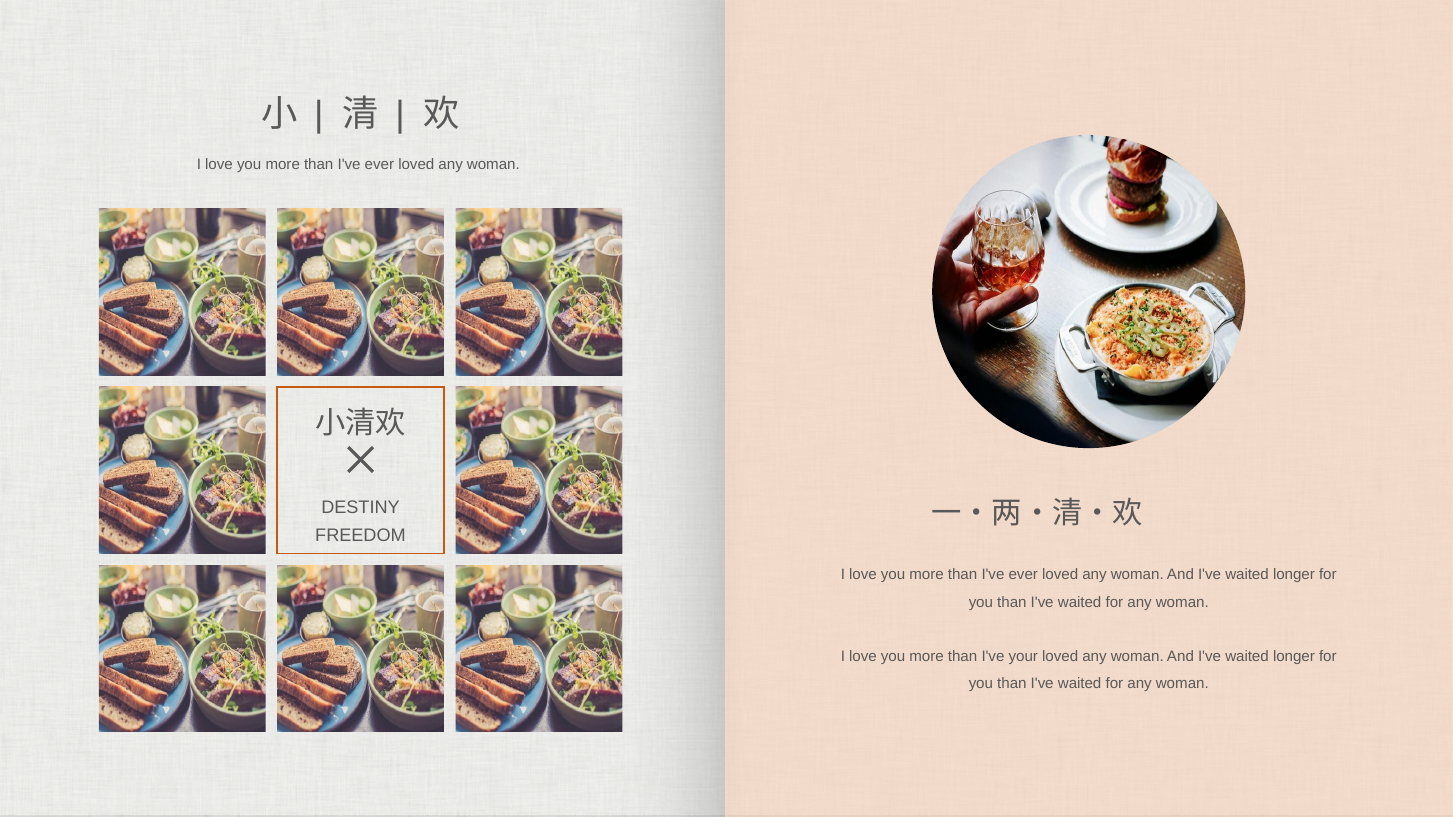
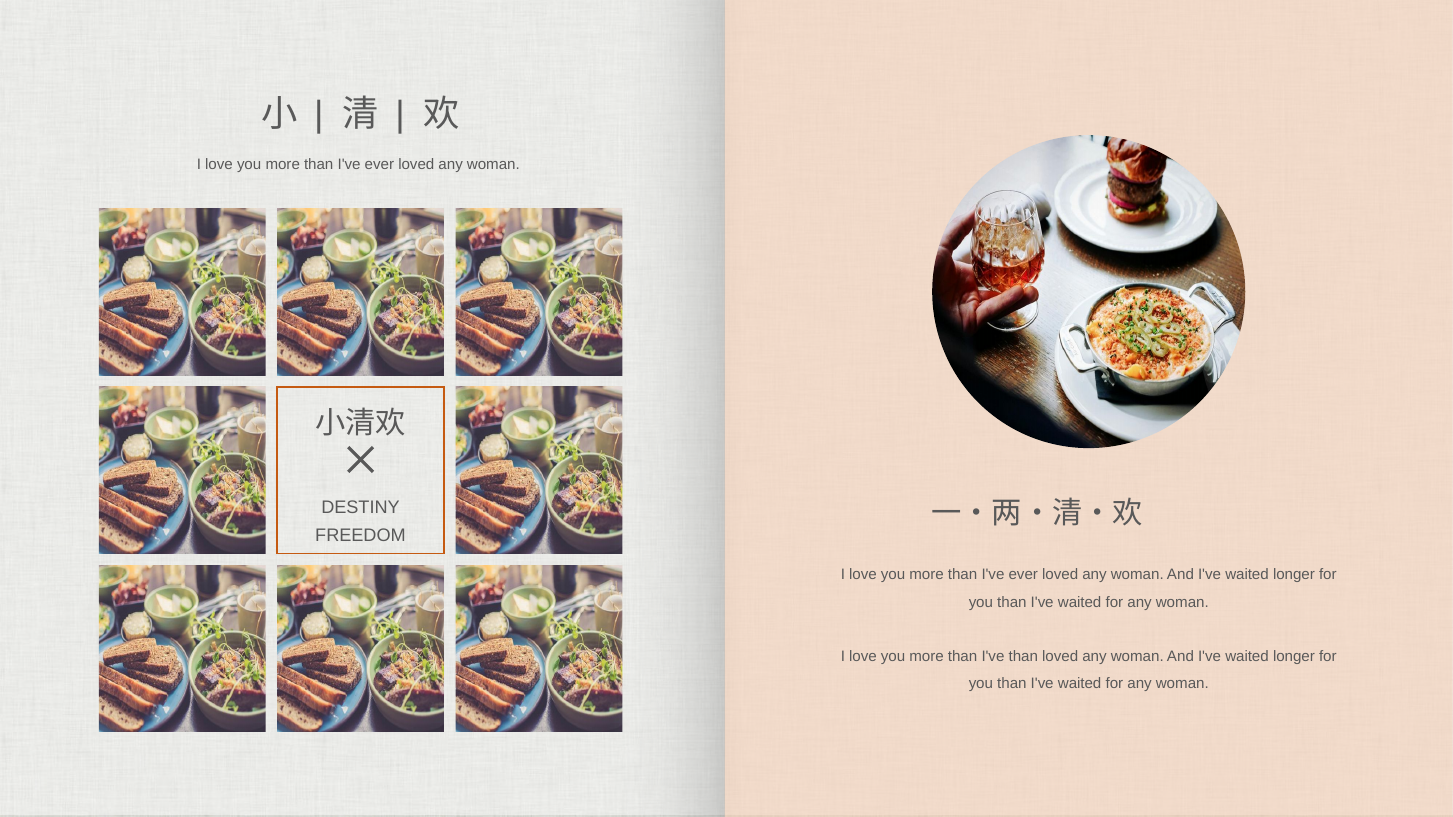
I've your: your -> than
